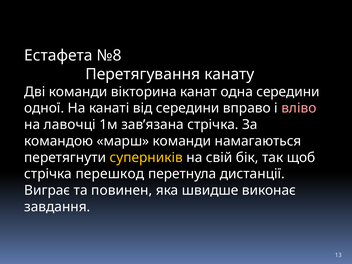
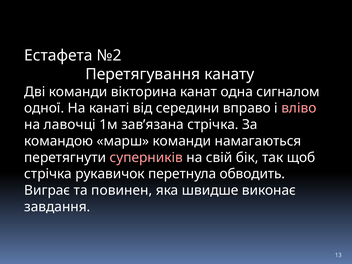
№8: №8 -> №2
одна середини: середини -> сигналом
суперників colour: yellow -> pink
перешкод: перешкод -> рукавичок
дистанції: дистанції -> обводить
